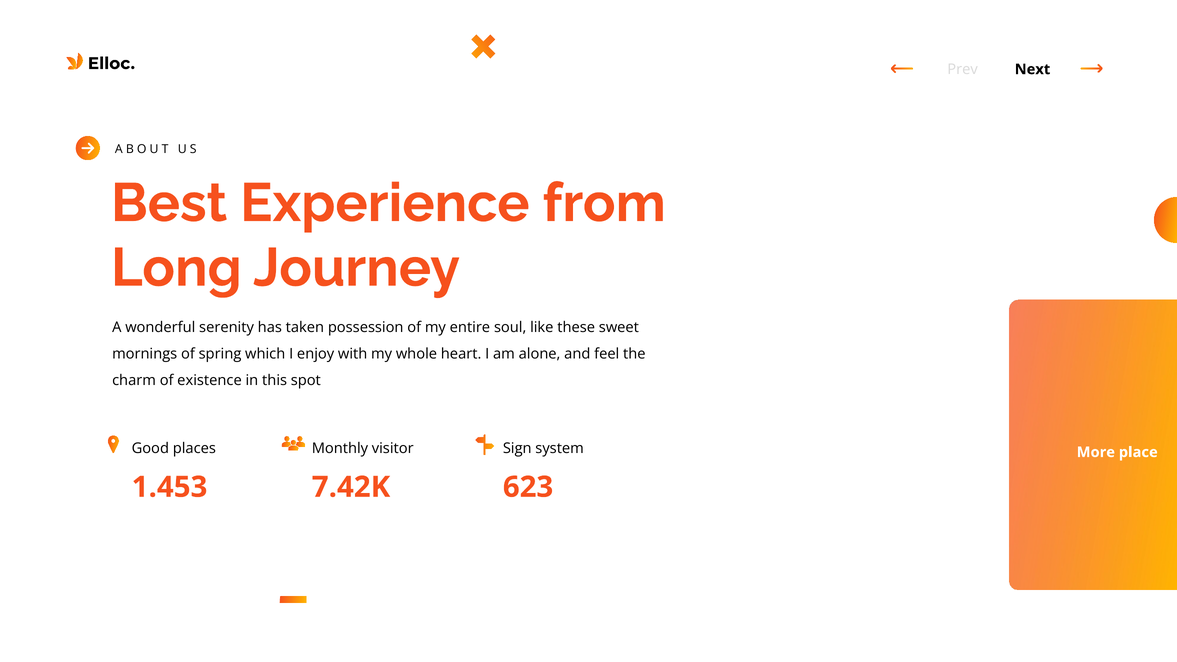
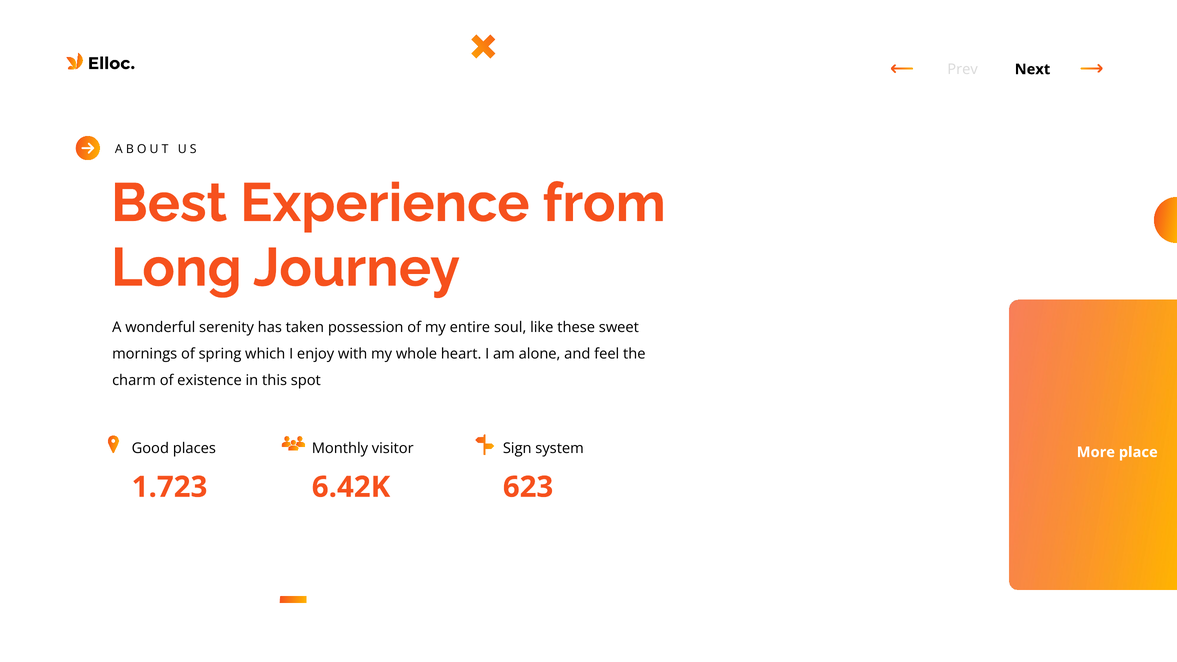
1.453: 1.453 -> 1.723
7.42K: 7.42K -> 6.42K
